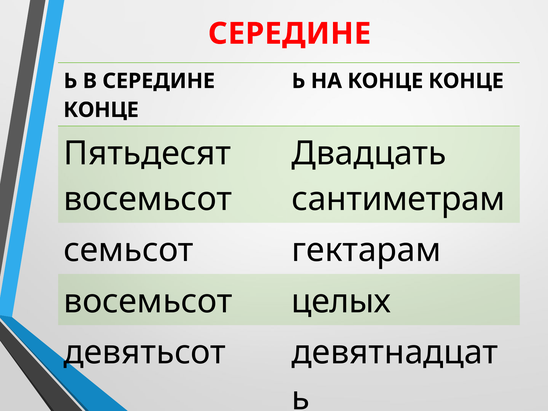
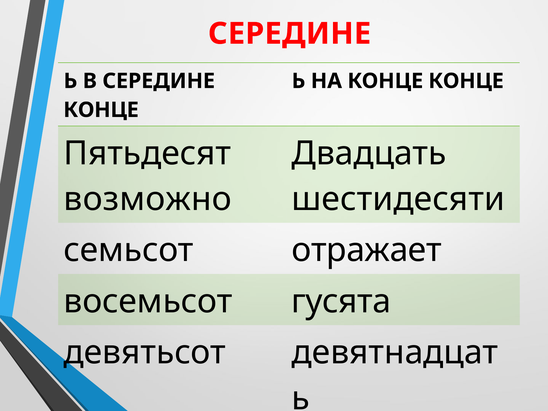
восемьсот at (148, 199): восемьсот -> возможно
сантиметрам: сантиметрам -> шестидесяти
гектарам: гектарам -> отражает
целых: целых -> гусята
